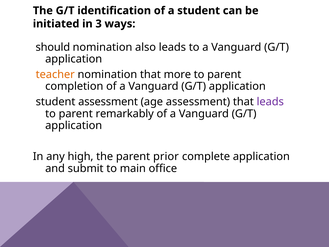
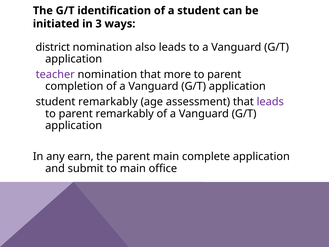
should: should -> district
teacher colour: orange -> purple
student assessment: assessment -> remarkably
high: high -> earn
parent prior: prior -> main
